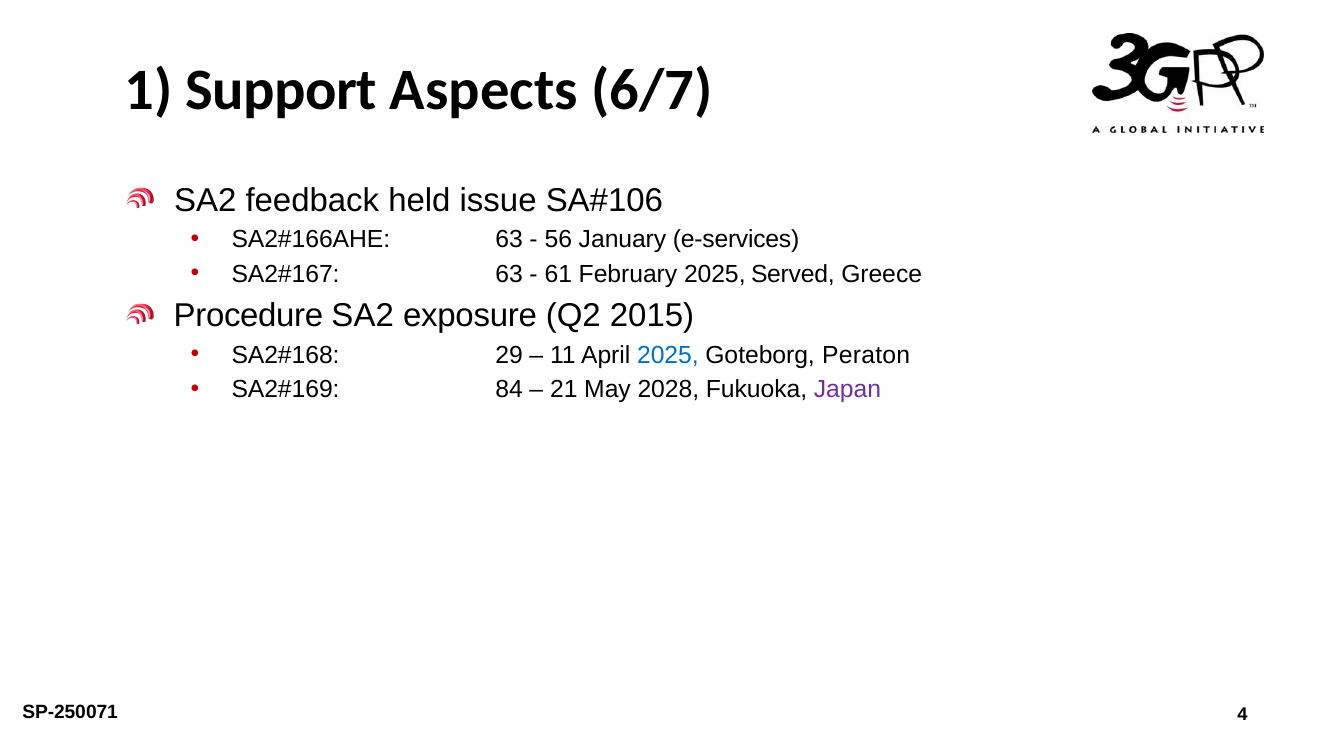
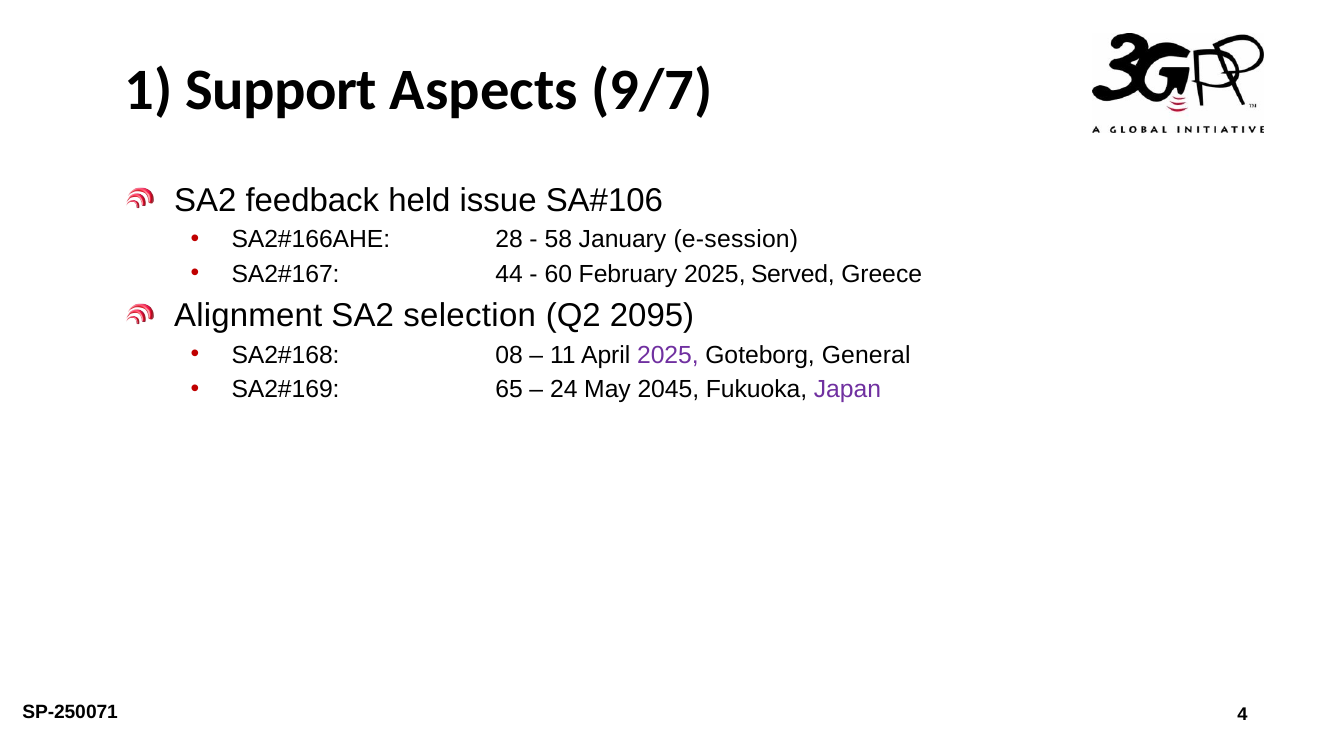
6/7: 6/7 -> 9/7
63 at (509, 240): 63 -> 28
56: 56 -> 58
e-services: e-services -> e-session
63 at (509, 274): 63 -> 44
61: 61 -> 60
Procedure: Procedure -> Alignment
exposure: exposure -> selection
2015: 2015 -> 2095
29: 29 -> 08
2025 at (668, 355) colour: blue -> purple
Peraton: Peraton -> General
84: 84 -> 65
21: 21 -> 24
2028: 2028 -> 2045
